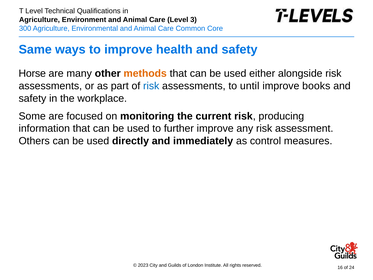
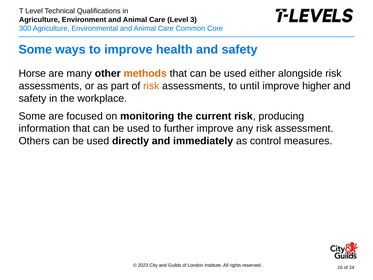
Same at (35, 49): Same -> Some
risk at (151, 86) colour: blue -> orange
books: books -> higher
